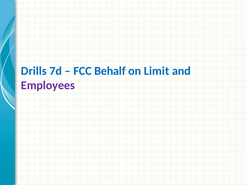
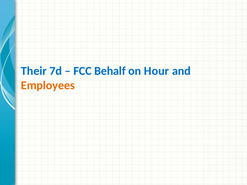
Drills: Drills -> Their
Limit: Limit -> Hour
Employees colour: purple -> orange
